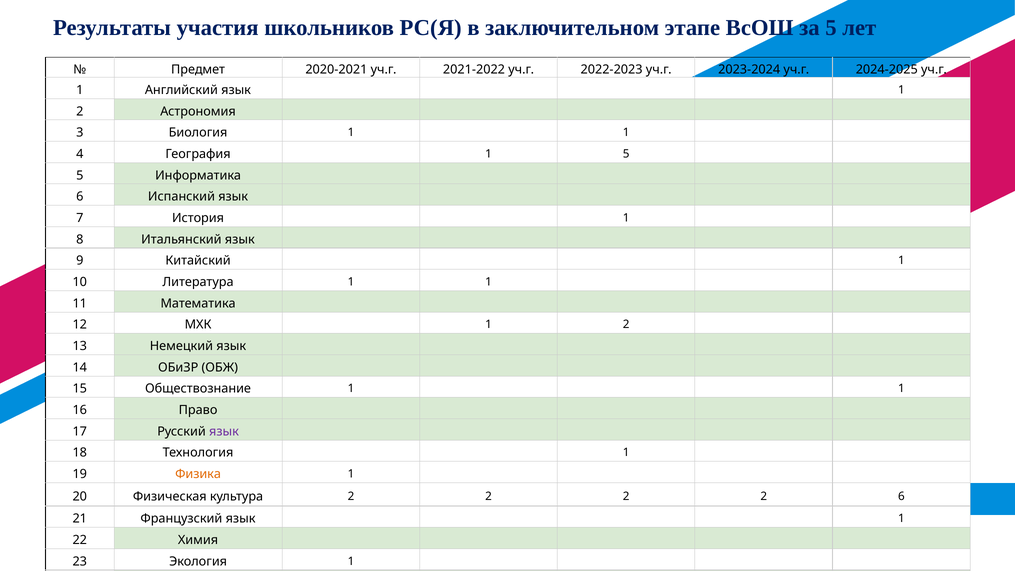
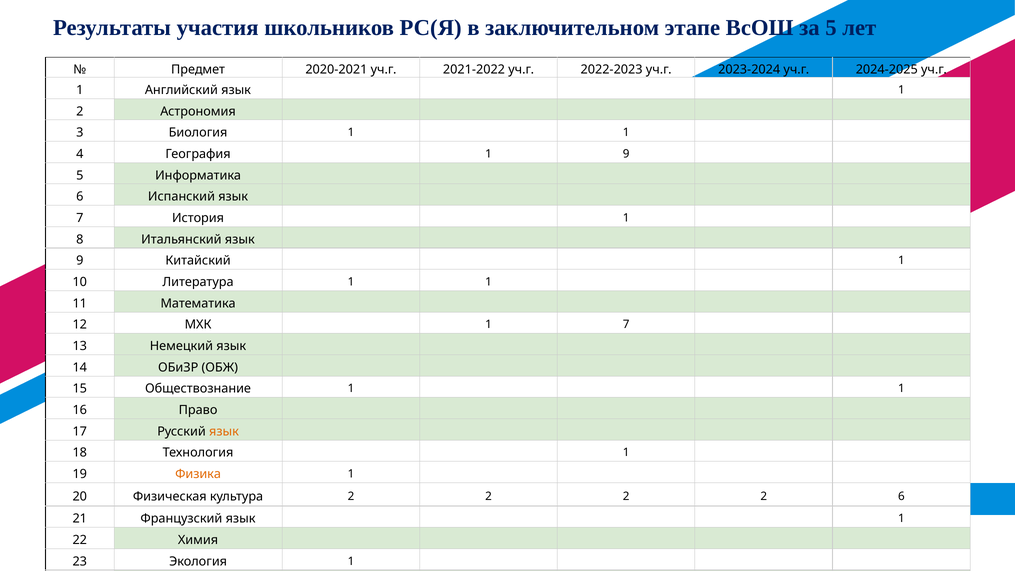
1 5: 5 -> 9
МХК 1 2: 2 -> 7
язык at (224, 431) colour: purple -> orange
